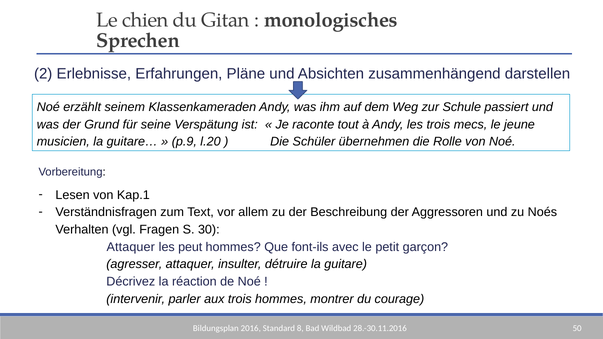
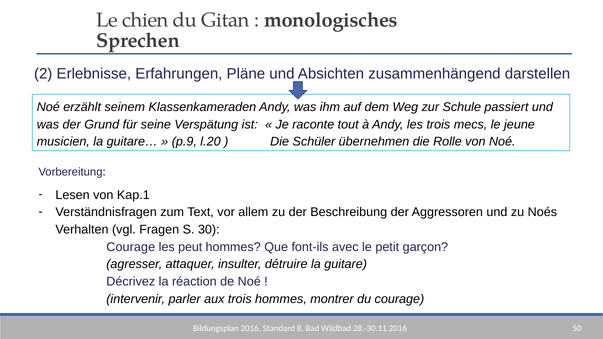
Attaquer at (131, 247): Attaquer -> Courage
